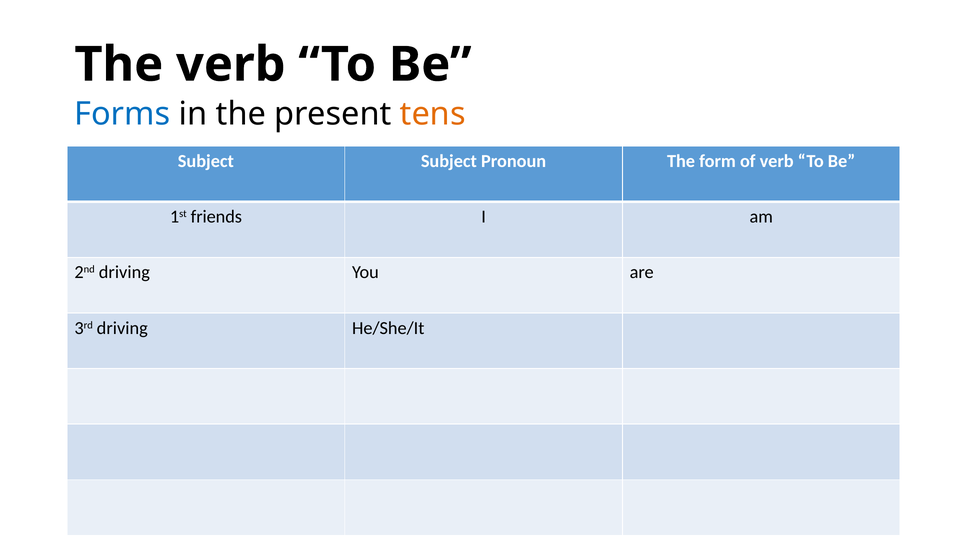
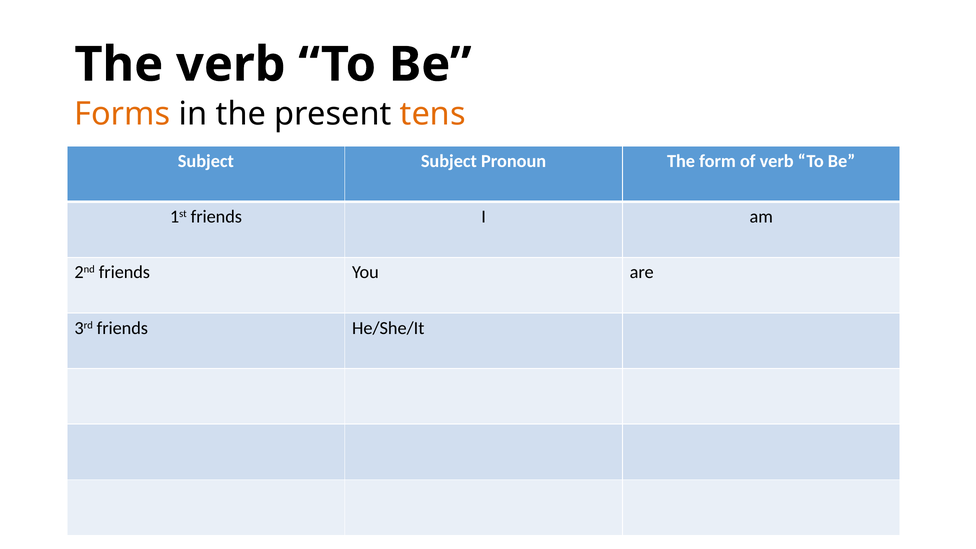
Forms colour: blue -> orange
2nd driving: driving -> friends
3rd driving: driving -> friends
